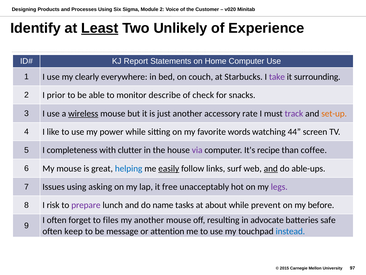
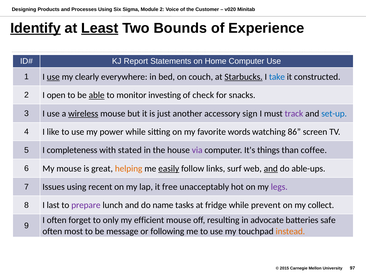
Identify underline: none -> present
Unlikely: Unlikely -> Bounds
use at (53, 77) underline: none -> present
Starbucks underline: none -> present
take colour: purple -> blue
surrounding: surrounding -> constructed
prior: prior -> open
able underline: none -> present
describe: describe -> investing
rate: rate -> sign
set-up colour: orange -> blue
44: 44 -> 86
clutter: clutter -> stated
recipe: recipe -> things
helping colour: blue -> orange
asking: asking -> recent
risk: risk -> last
about: about -> fridge
before: before -> collect
files: files -> only
my another: another -> efficient
keep: keep -> most
attention: attention -> following
instead colour: blue -> orange
